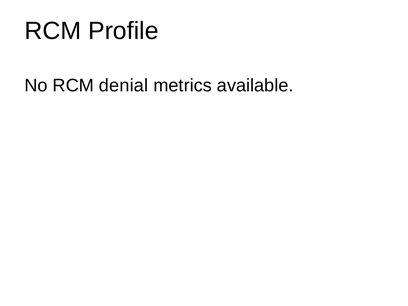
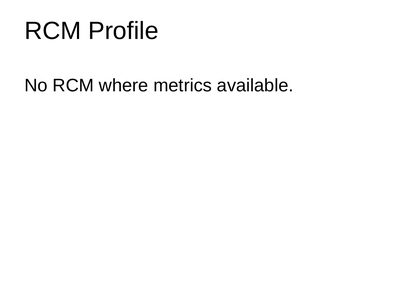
denial: denial -> where
